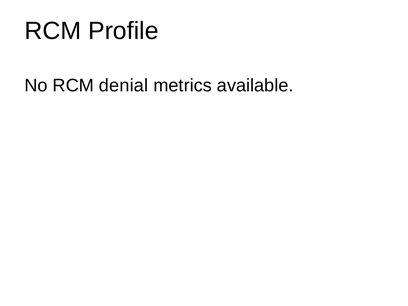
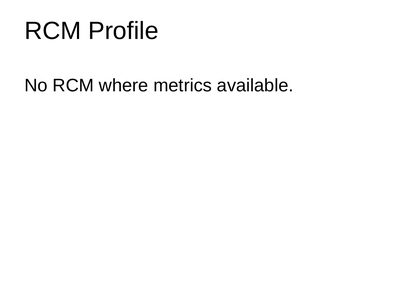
denial: denial -> where
